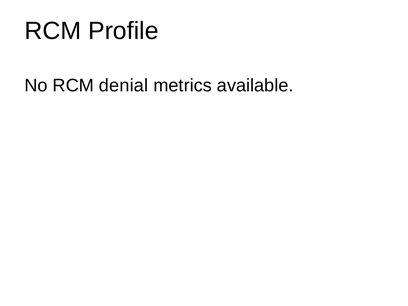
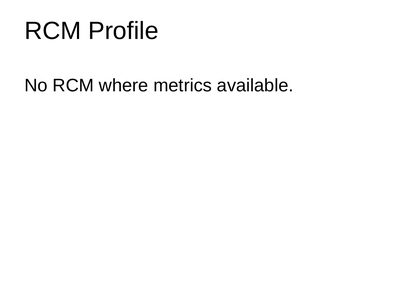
denial: denial -> where
